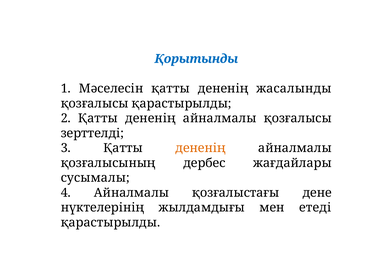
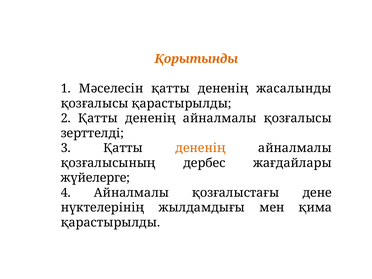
Қорытынды colour: blue -> orange
сусымалы: сусымалы -> жүйелерге
етеді: етеді -> қима
